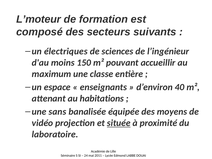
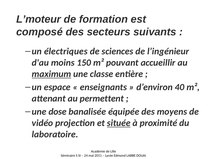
maximum underline: none -> present
habitations: habitations -> permettent
sans: sans -> dose
